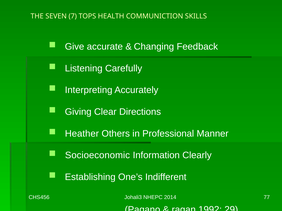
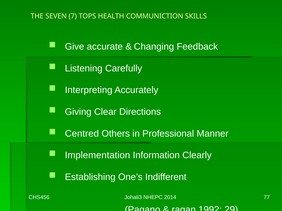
Heather: Heather -> Centred
Socioeconomic: Socioeconomic -> Implementation
